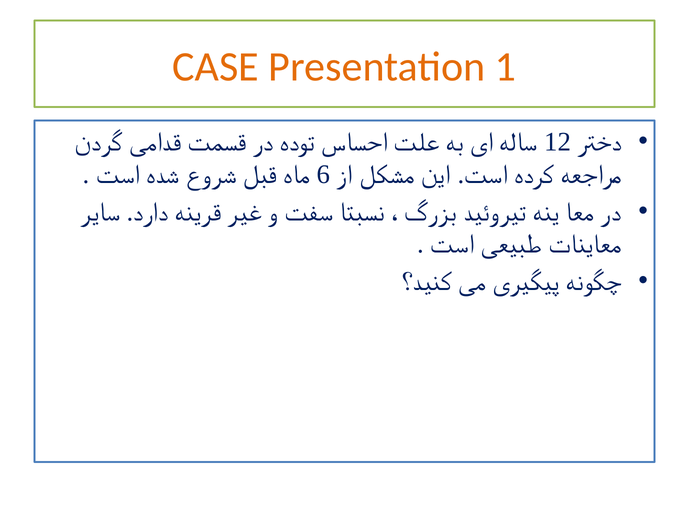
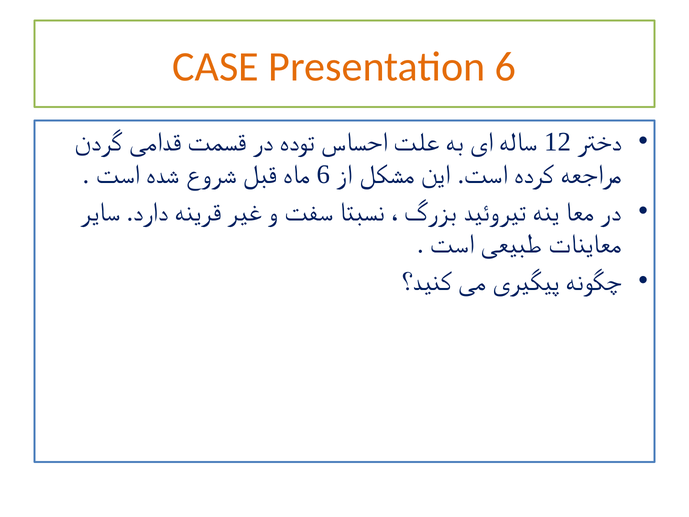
Presentation 1: 1 -> 6
